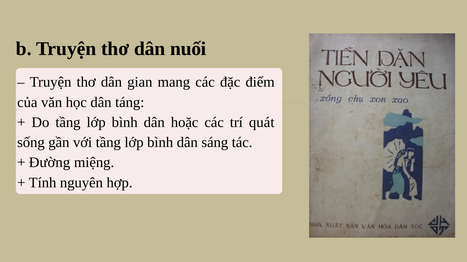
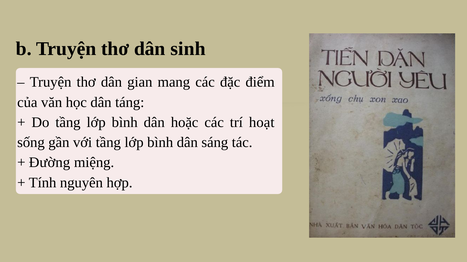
nuối: nuối -> sinh
quát: quát -> hoạt
